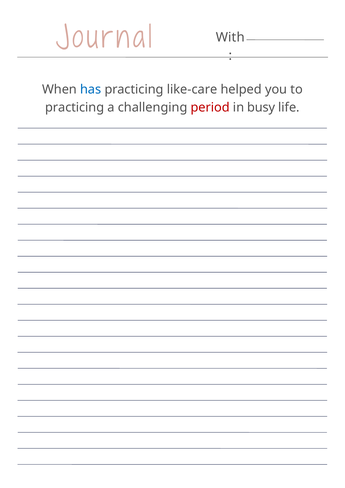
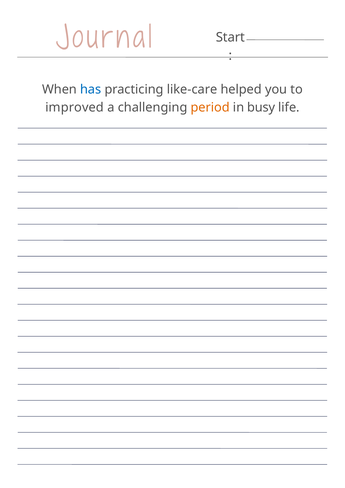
With: With -> Start
practicing at (75, 107): practicing -> improved
period colour: red -> orange
